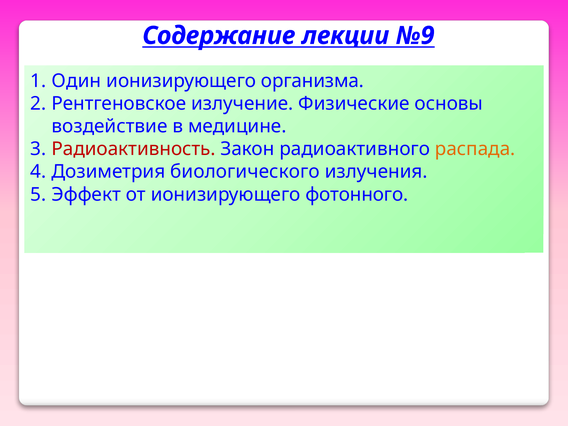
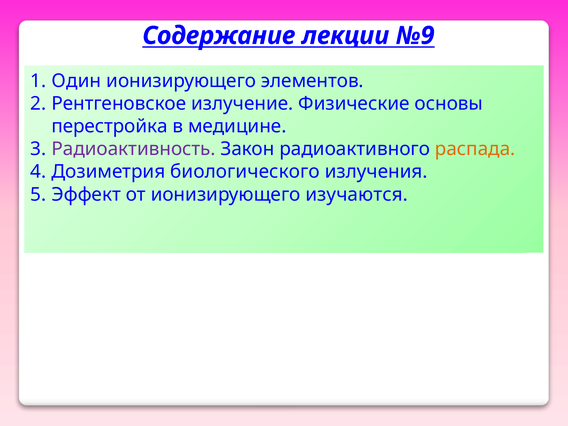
организма: организма -> элементов
воздействие: воздействие -> перестройка
Радиоактивность colour: red -> purple
фотонного: фотонного -> изучаются
